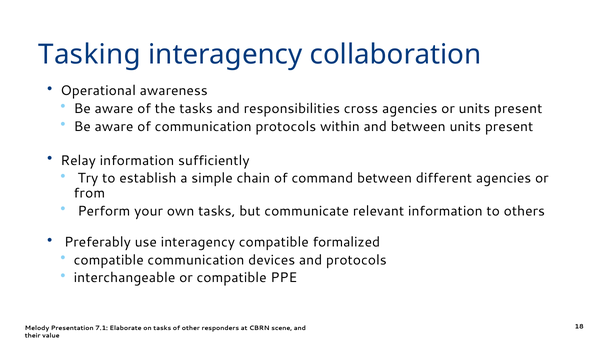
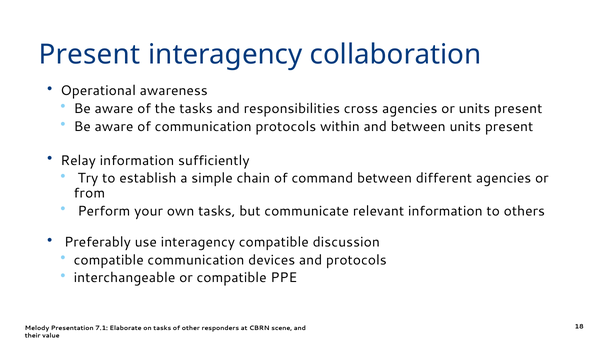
Tasking at (89, 55): Tasking -> Present
formalized: formalized -> discussion
